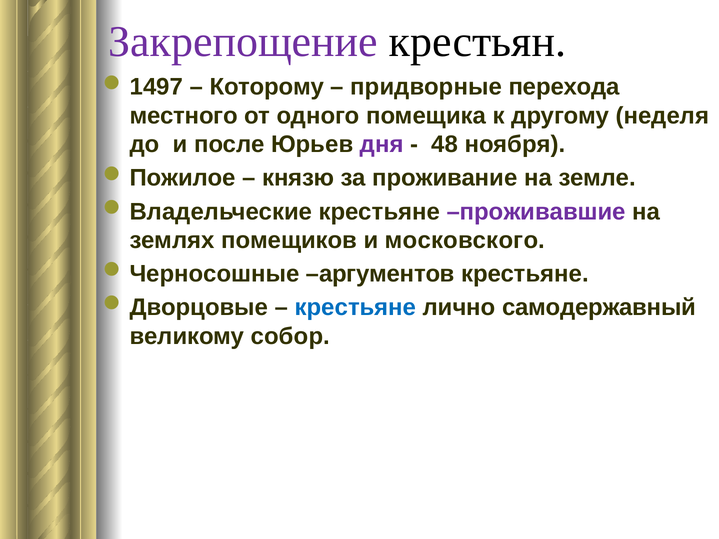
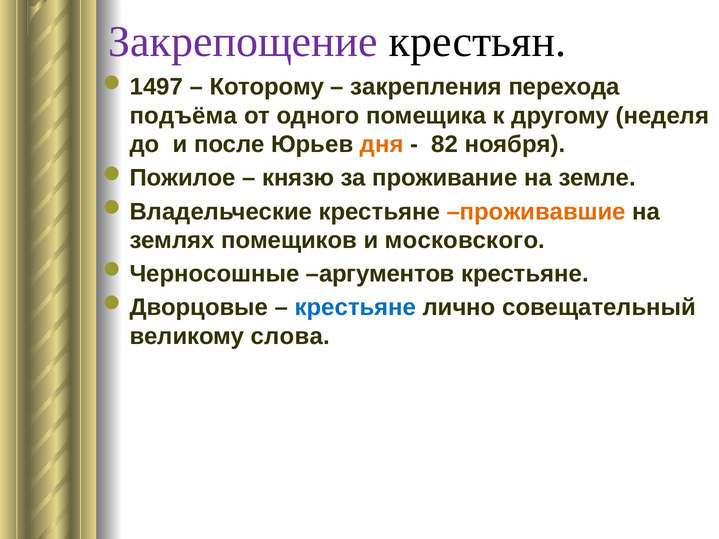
придворные: придворные -> закрепления
местного: местного -> подъёма
дня colour: purple -> orange
48: 48 -> 82
проживавшие colour: purple -> orange
самодержавный: самодержавный -> совещательный
собор: собор -> слова
